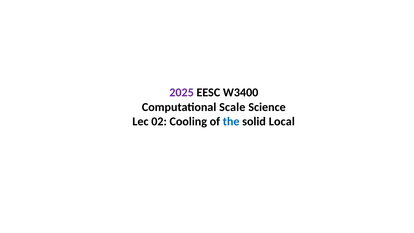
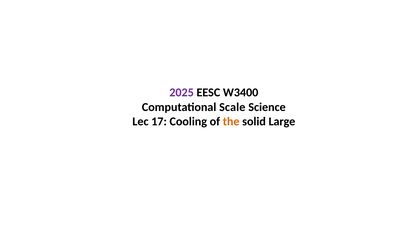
02: 02 -> 17
the colour: blue -> orange
Local: Local -> Large
